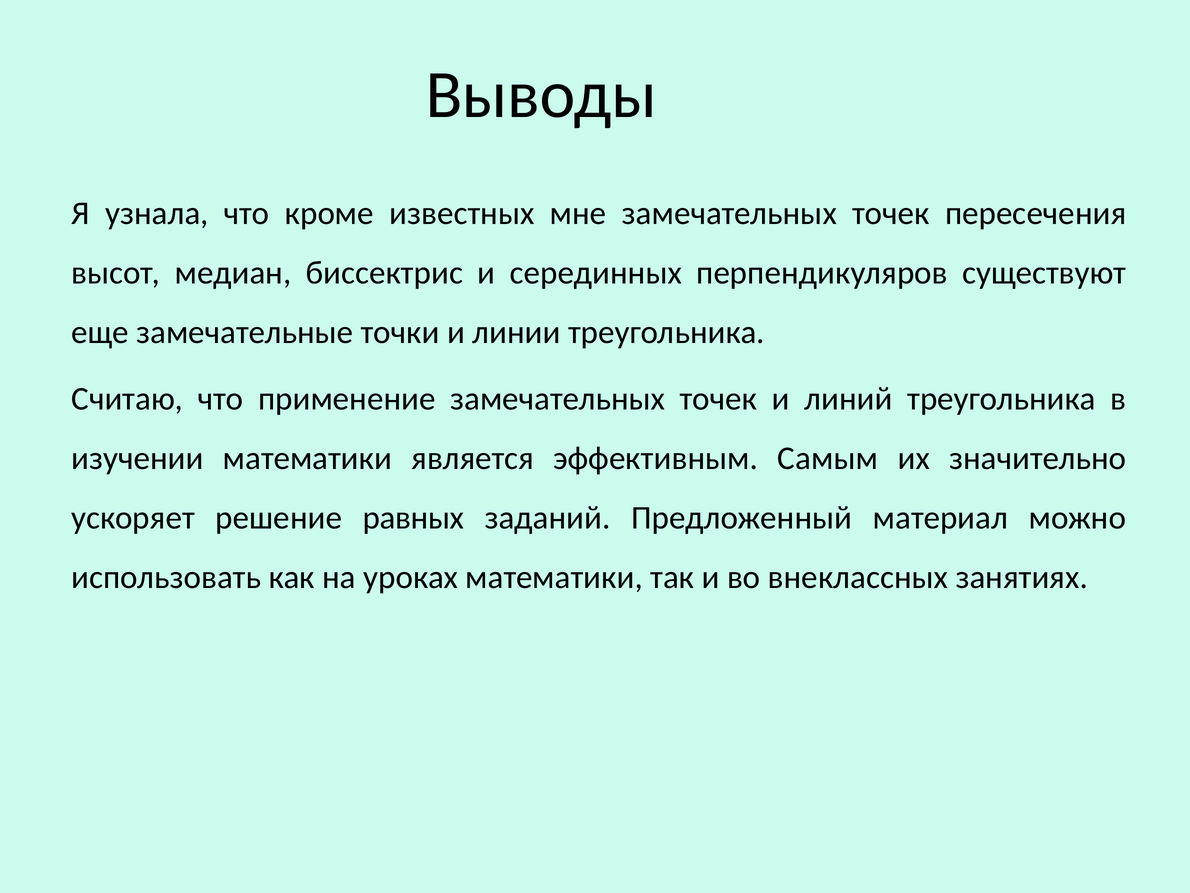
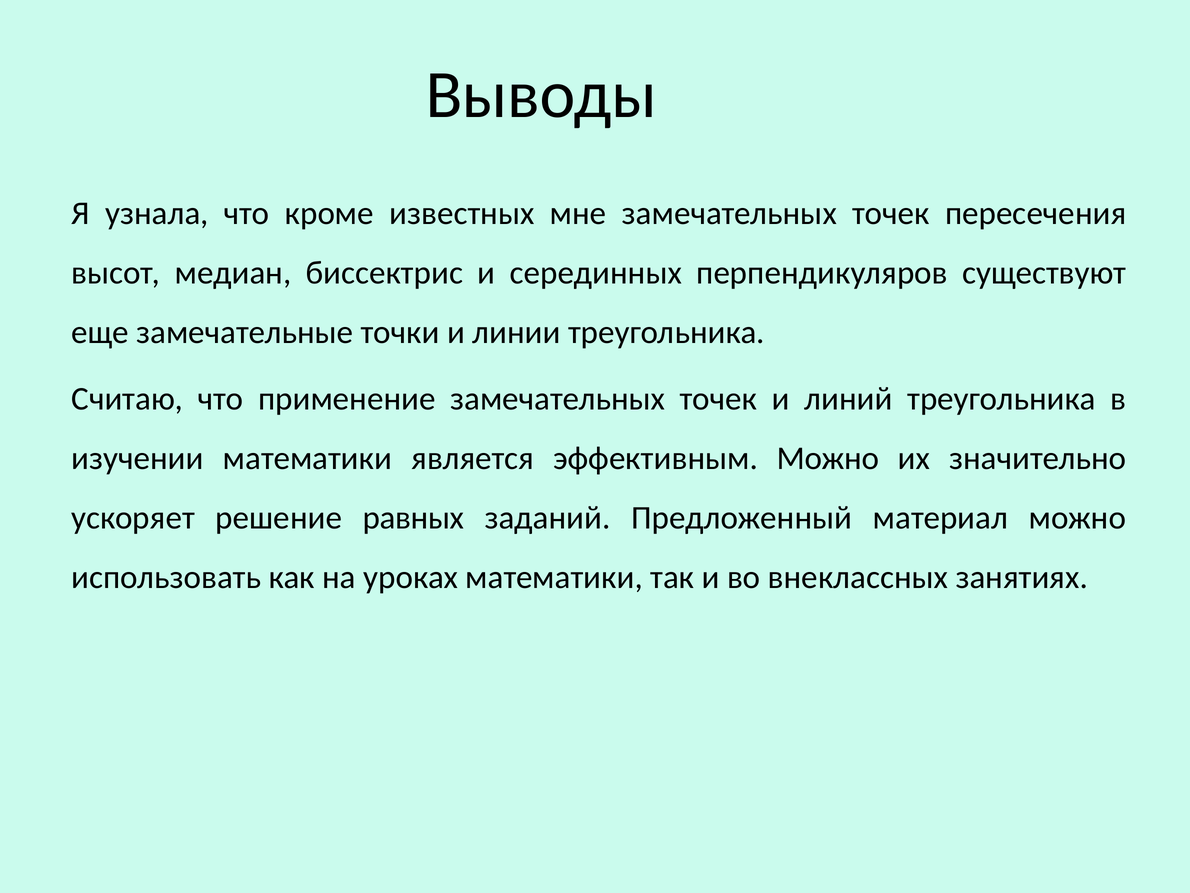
эффективным Самым: Самым -> Можно
